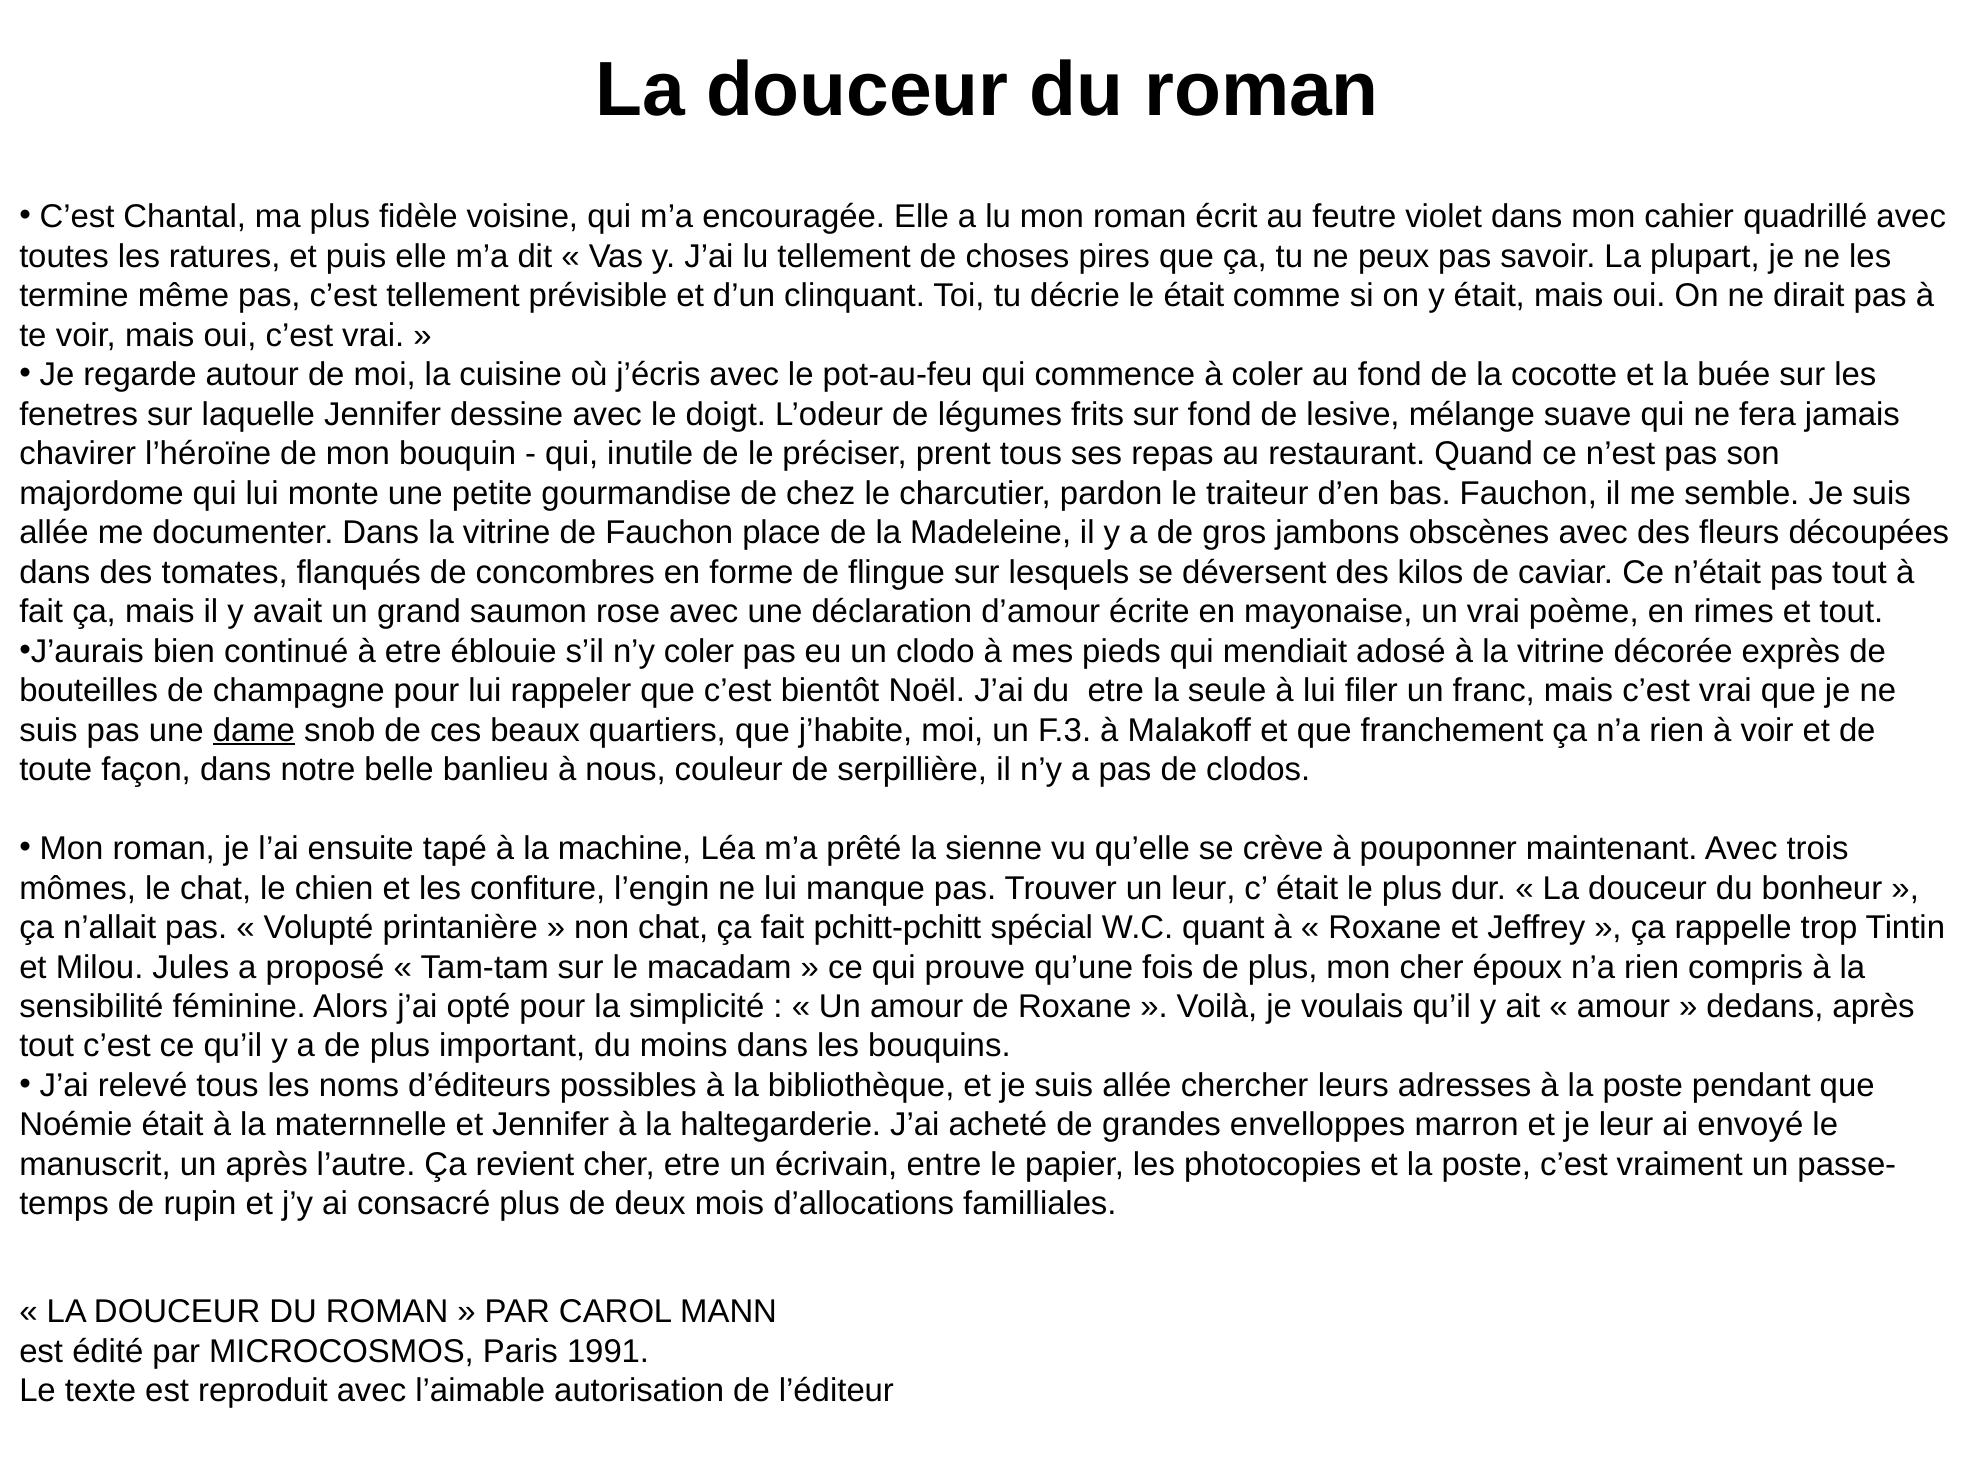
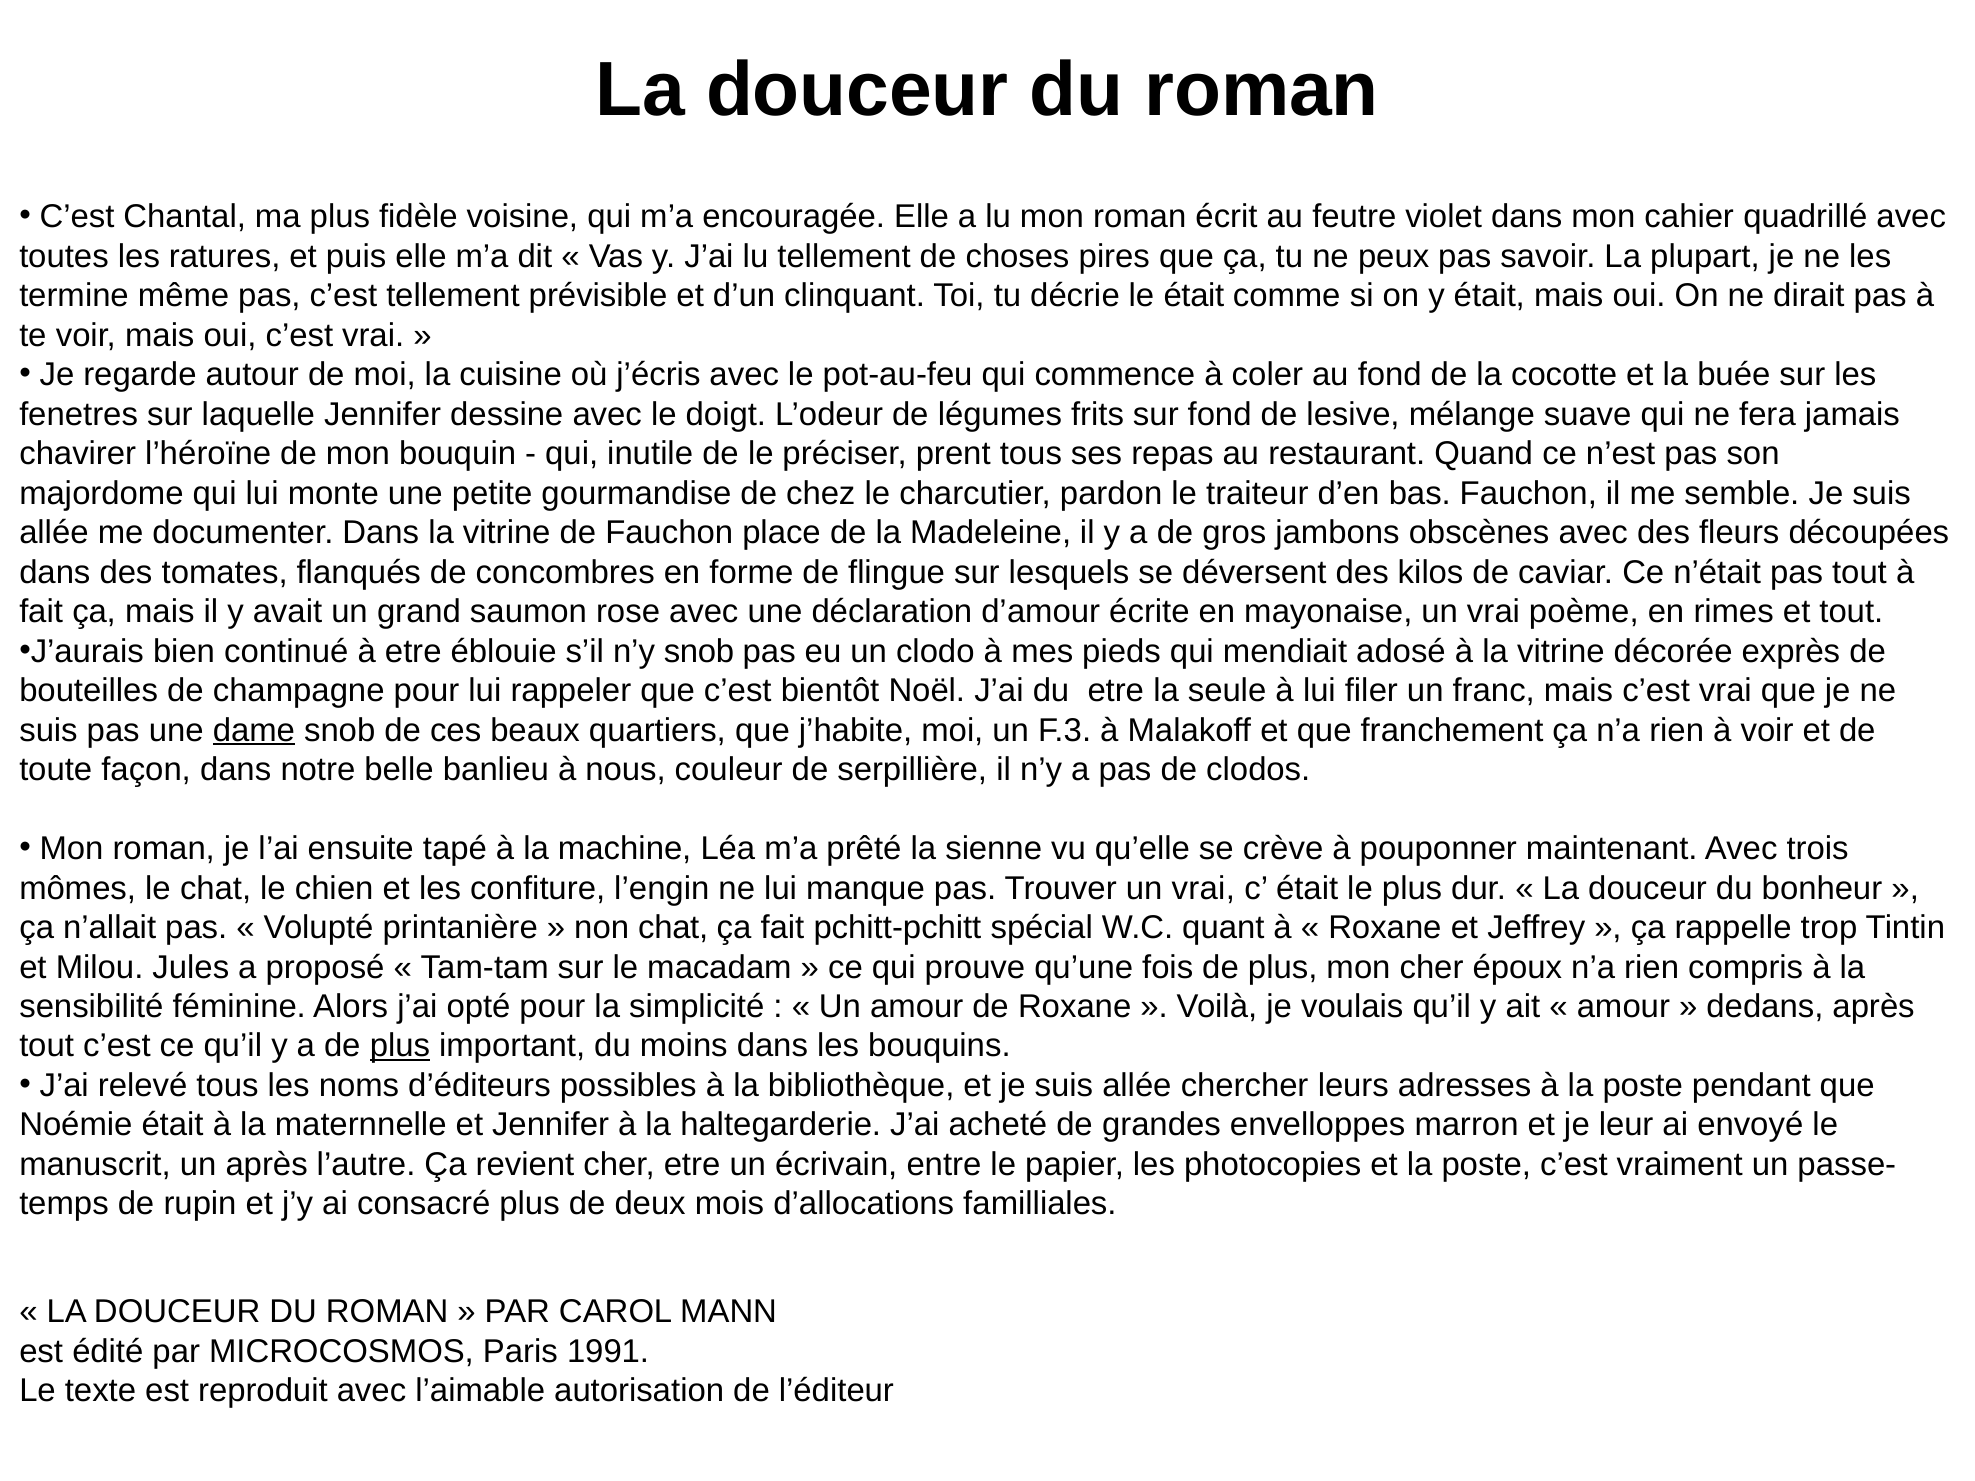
n’y coler: coler -> snob
Trouver un leur: leur -> vrai
plus at (400, 1046) underline: none -> present
